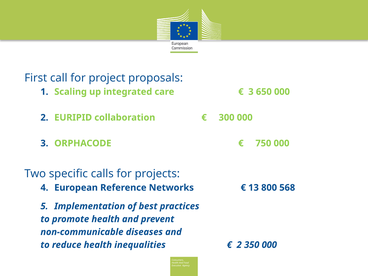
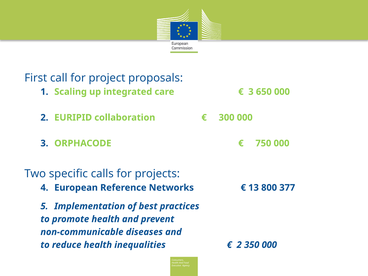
568: 568 -> 377
